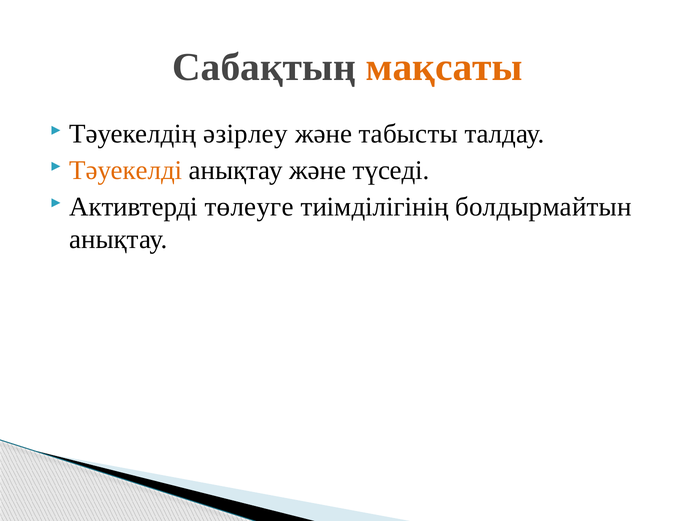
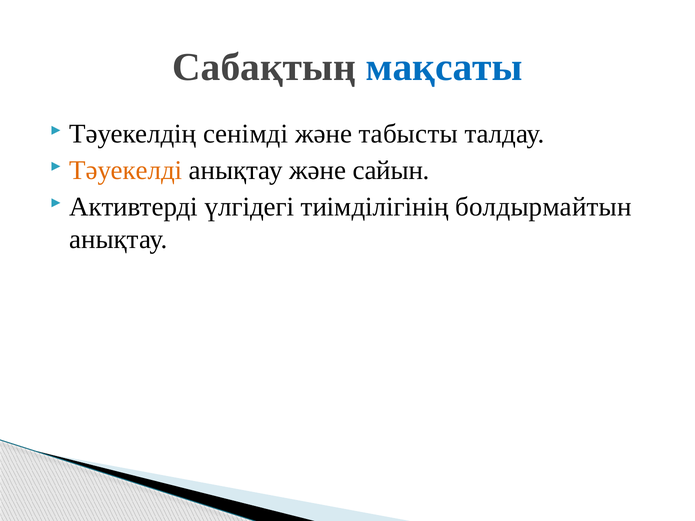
мақсаты colour: orange -> blue
әзірлеу: әзірлеу -> сенімді
түседі: түседі -> сайын
төлеуге: төлеуге -> үлгідегі
